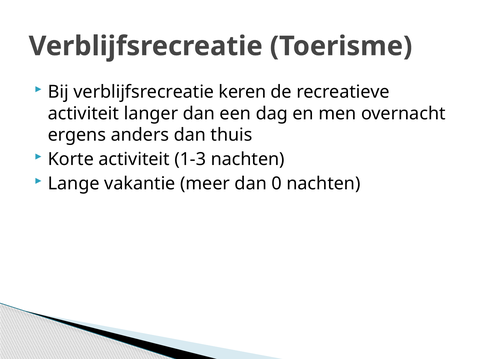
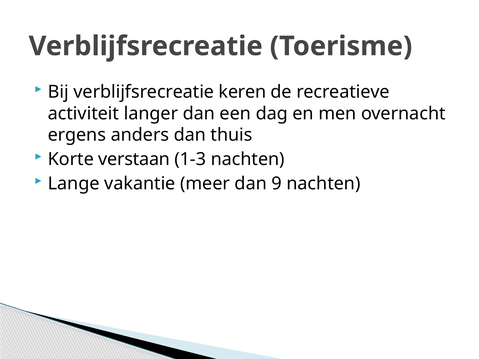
Korte activiteit: activiteit -> verstaan
0: 0 -> 9
